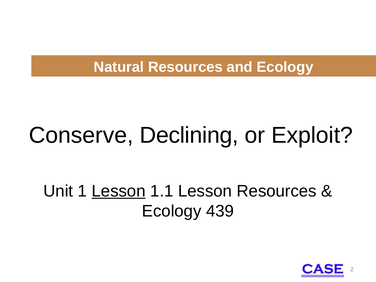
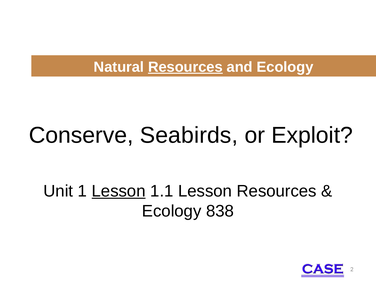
Resources at (185, 67) underline: none -> present
Declining: Declining -> Seabirds
439: 439 -> 838
